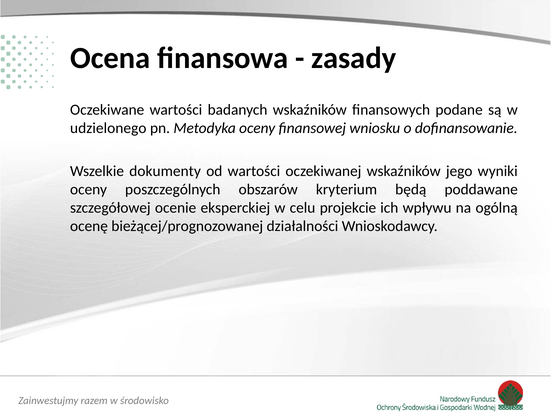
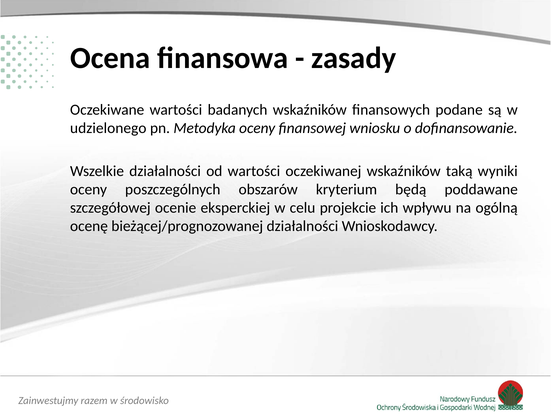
Wszelkie dokumenty: dokumenty -> działalności
jego: jego -> taką
